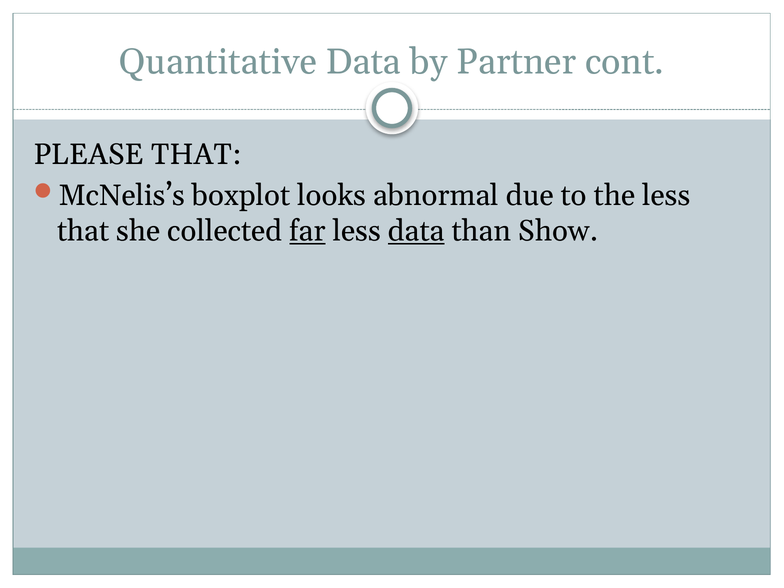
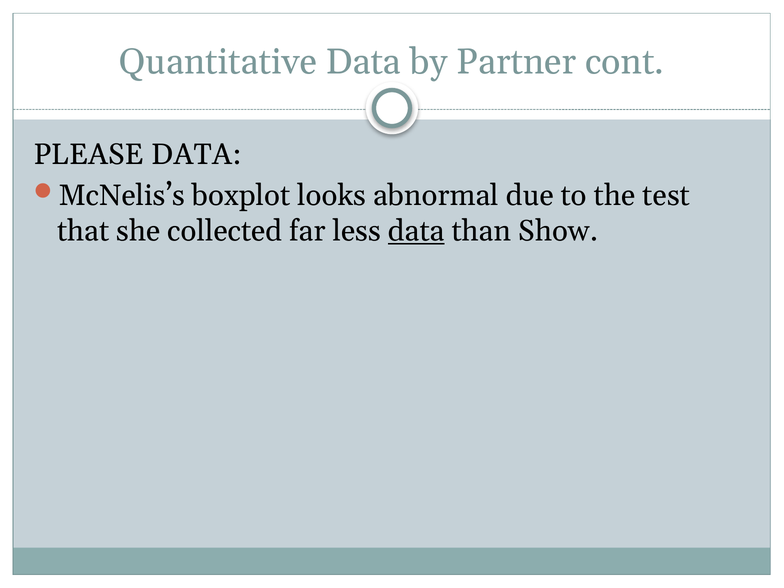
PLEASE THAT: THAT -> DATA
the less: less -> test
far underline: present -> none
